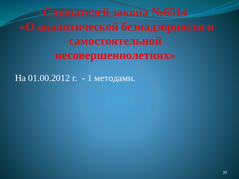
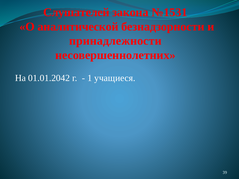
№6514: №6514 -> №1531
самостоятельной: самостоятельной -> принадлежности
01.00.2012: 01.00.2012 -> 01.01.2042
методами: методами -> учащиеся
